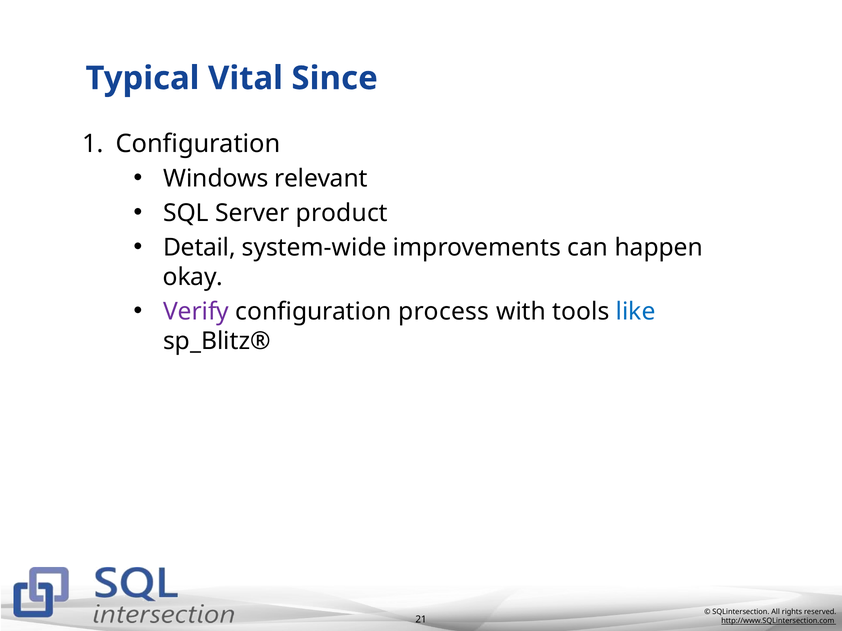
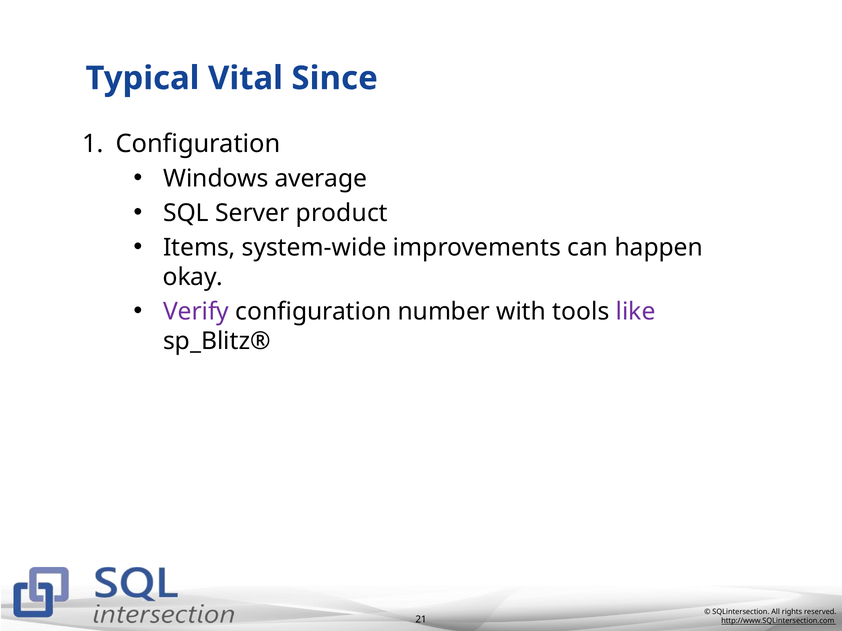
relevant: relevant -> average
Detail: Detail -> Items
process: process -> number
like colour: blue -> purple
